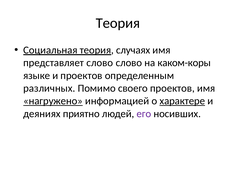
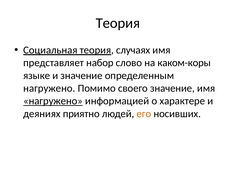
представляет слово: слово -> набор
и проектов: проектов -> значение
различных at (49, 88): различных -> нагружено
своего проектов: проектов -> значение
характере underline: present -> none
его colour: purple -> orange
